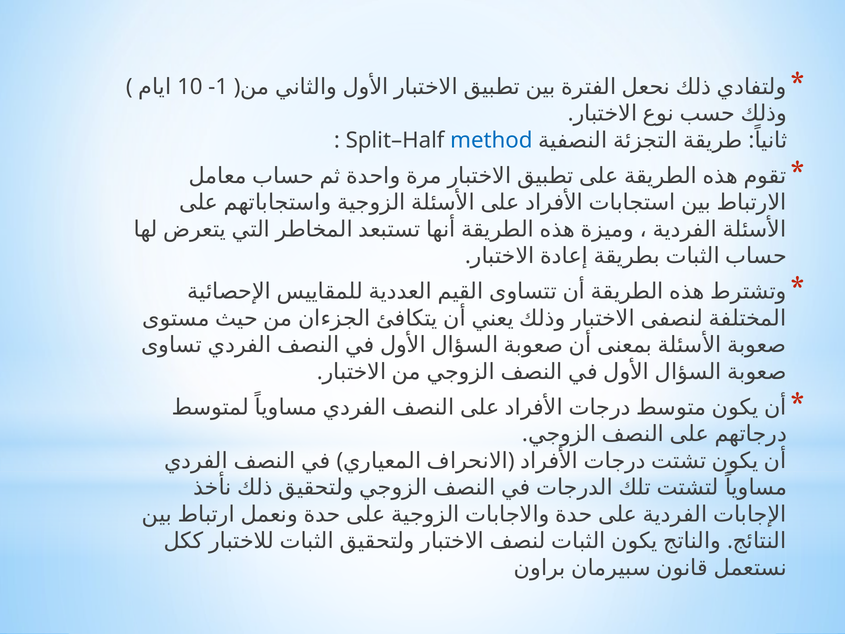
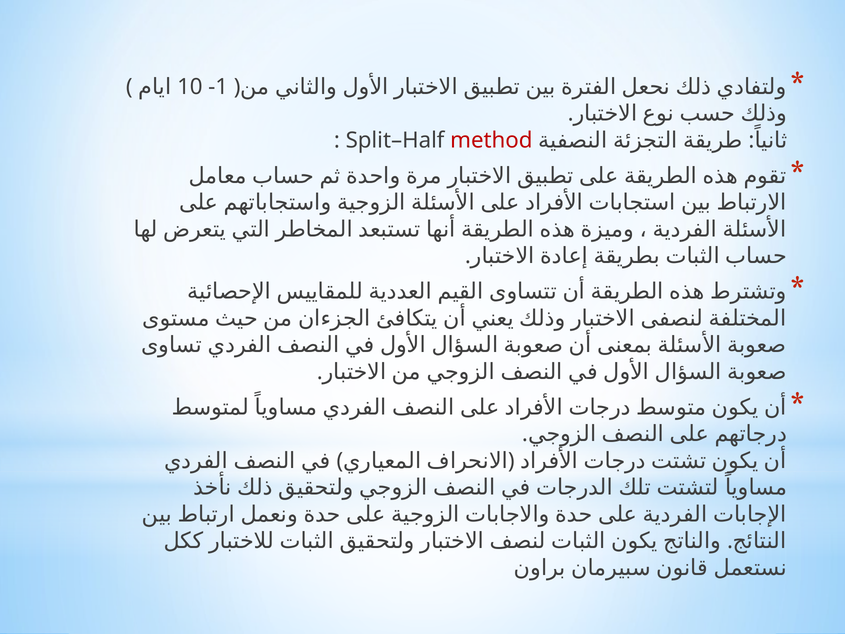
method colour: blue -> red
